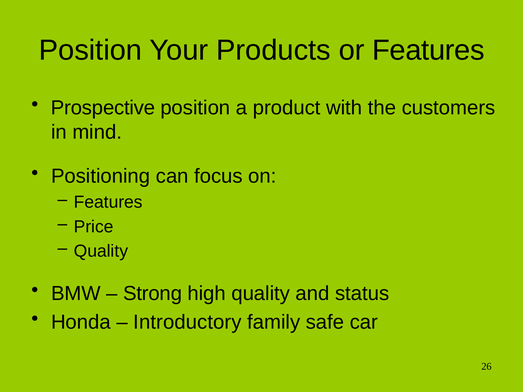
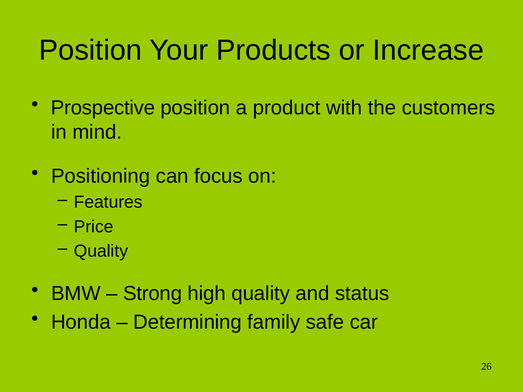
or Features: Features -> Increase
Introductory: Introductory -> Determining
